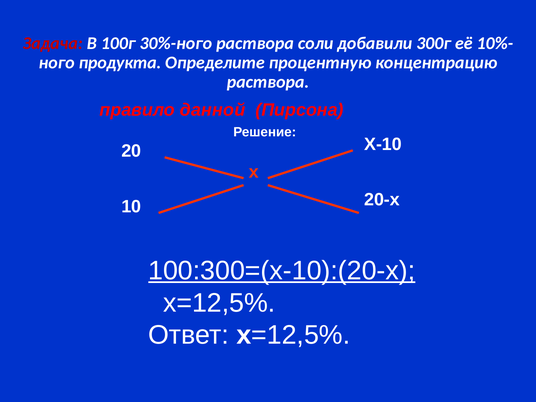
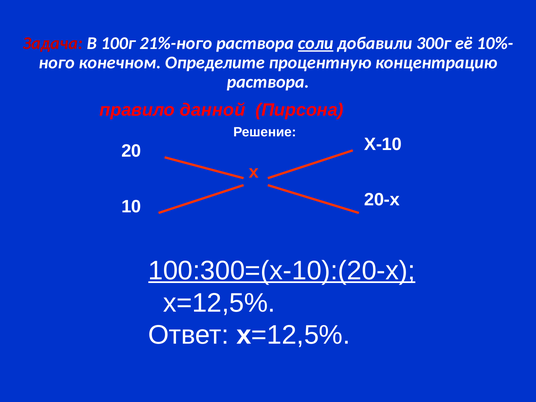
30%-ного: 30%-ного -> 21%-ного
соли underline: none -> present
продукта: продукта -> конечном
